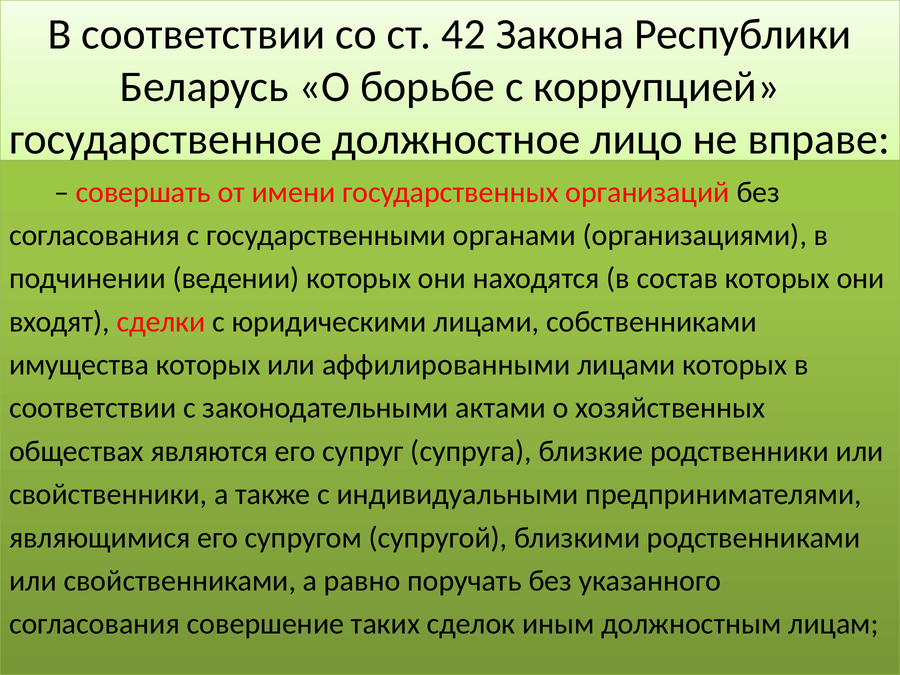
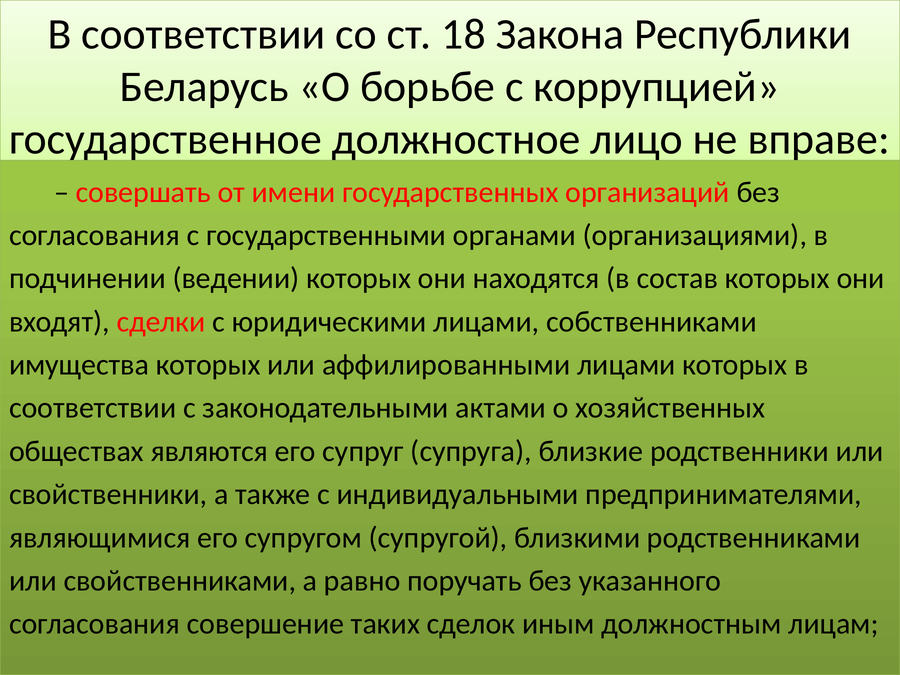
42: 42 -> 18
